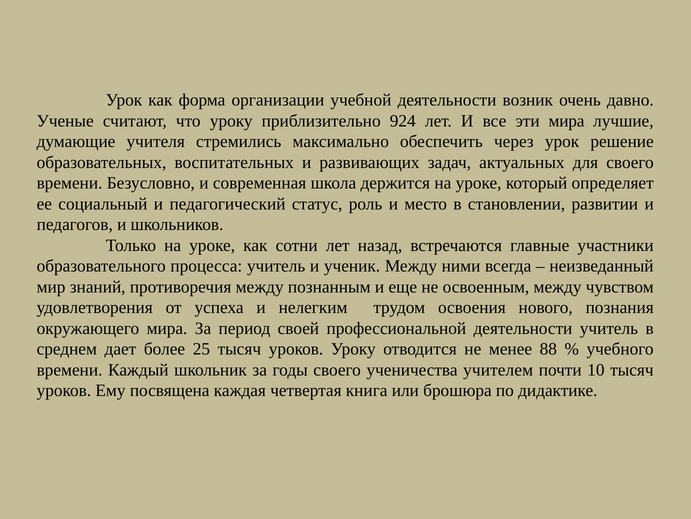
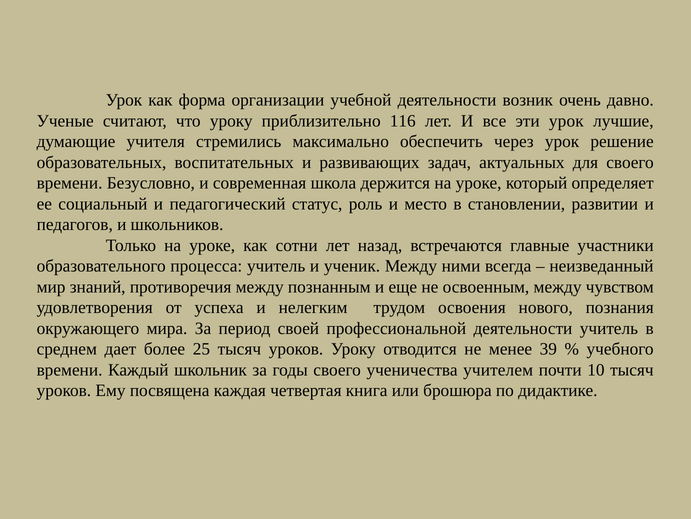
924: 924 -> 116
эти мира: мира -> урок
88: 88 -> 39
